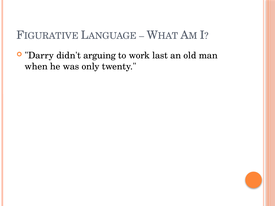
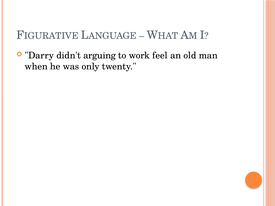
last: last -> feel
